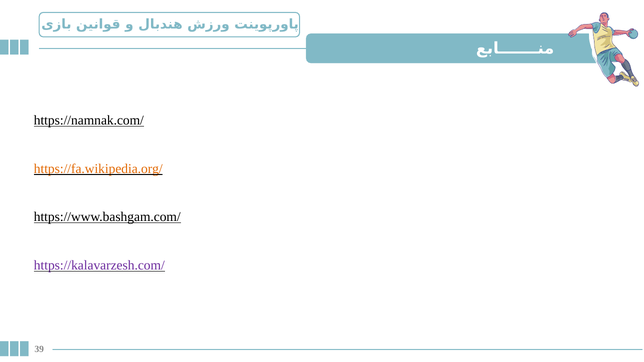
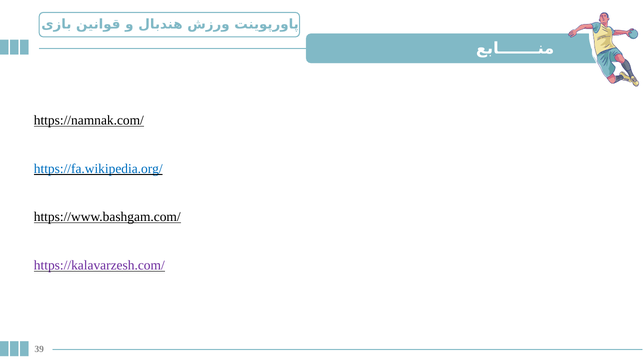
https://fa.wikipedia.org/ colour: orange -> blue
